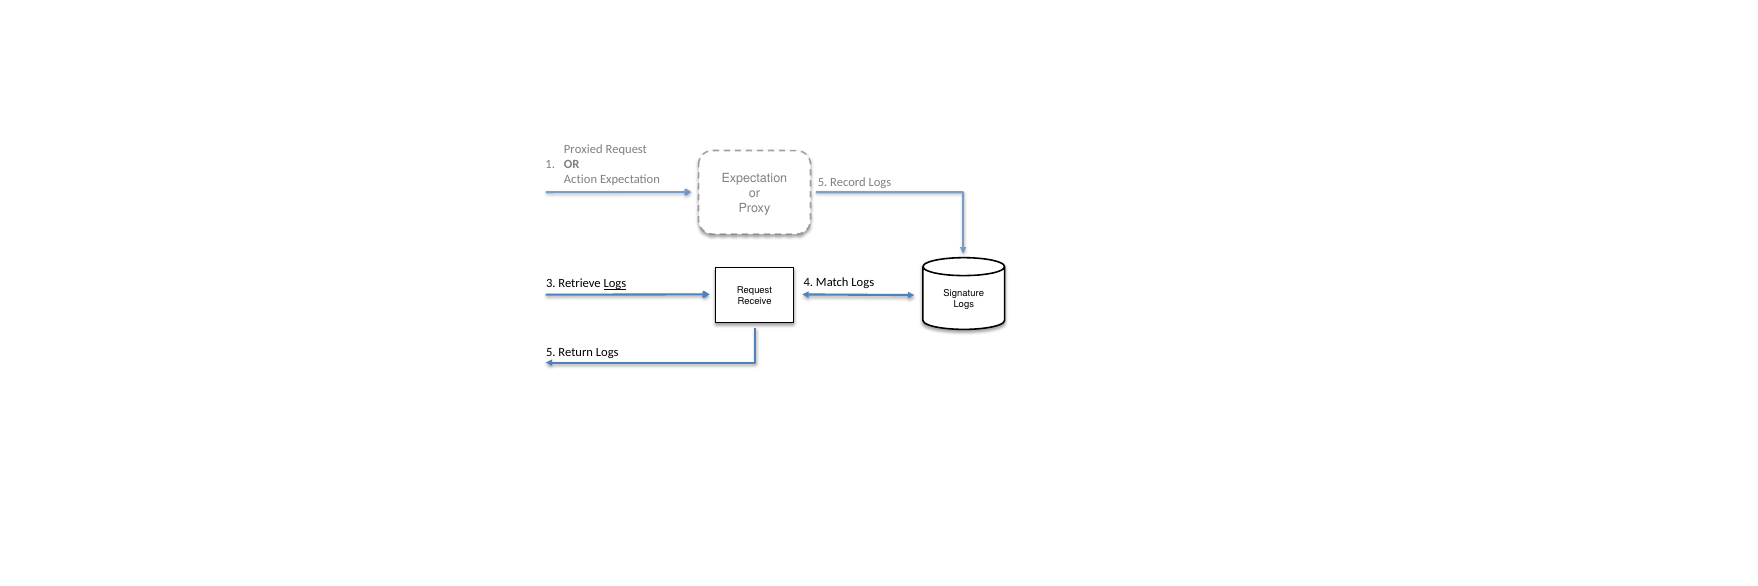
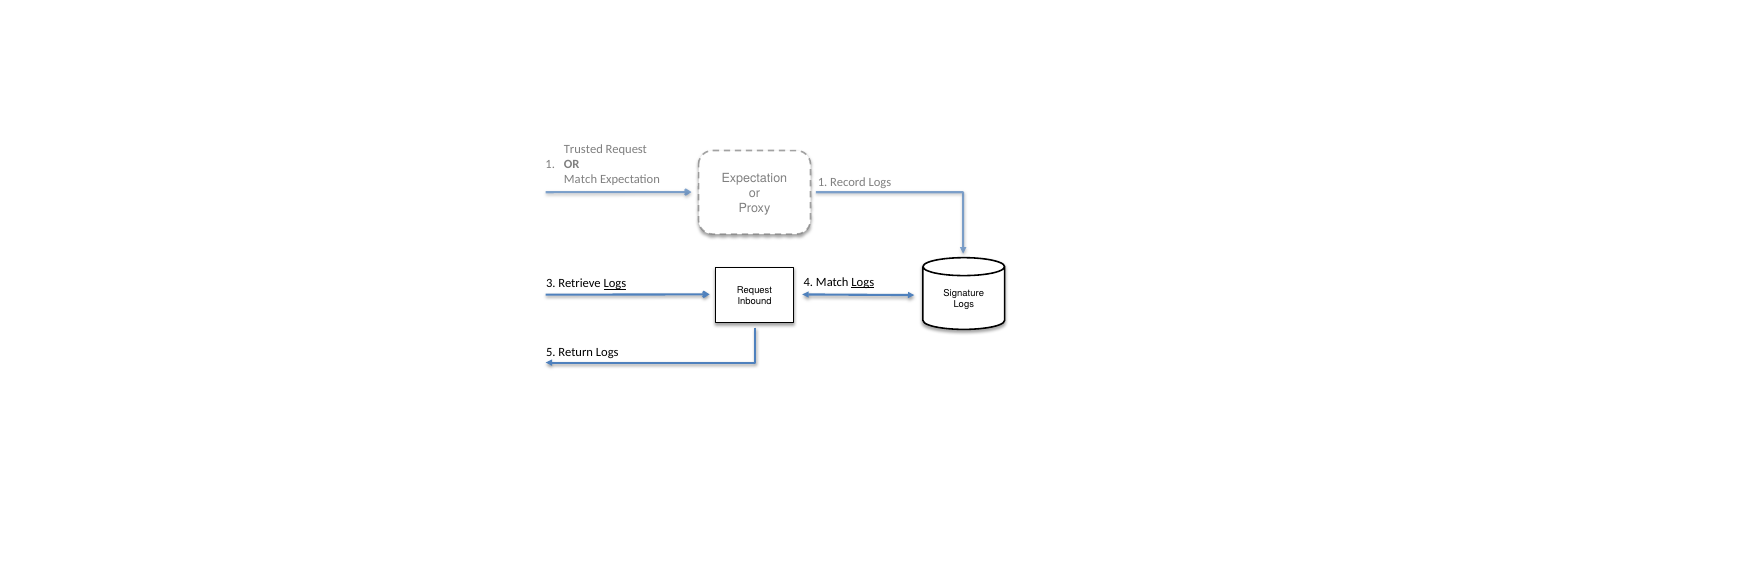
Proxied: Proxied -> Trusted
Action at (580, 180): Action -> Match
Expectation 5: 5 -> 1
Logs at (863, 283) underline: none -> present
Receive: Receive -> Inbound
